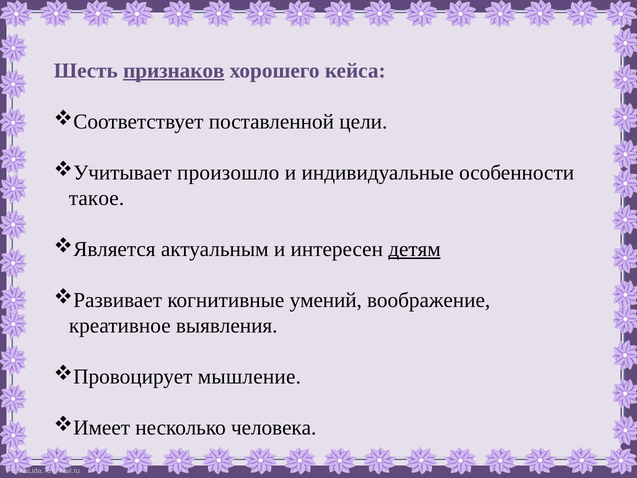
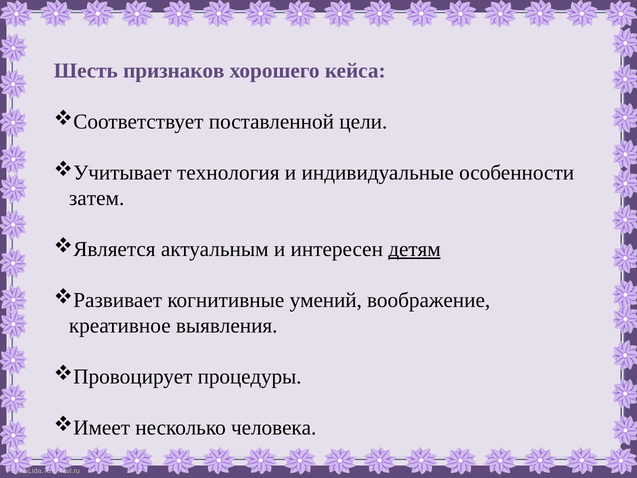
признаков underline: present -> none
произошло: произошло -> технология
такое: такое -> затем
мышление: мышление -> процедуры
